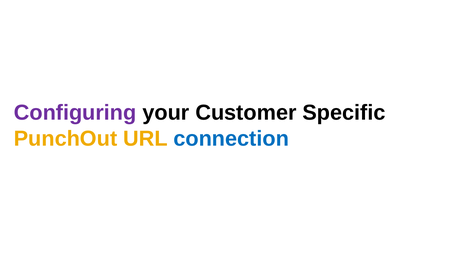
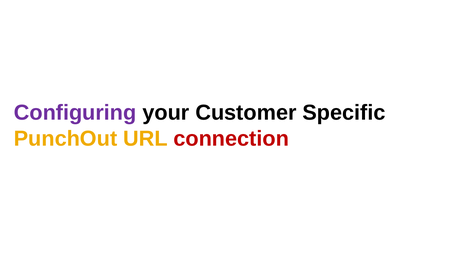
connection colour: blue -> red
